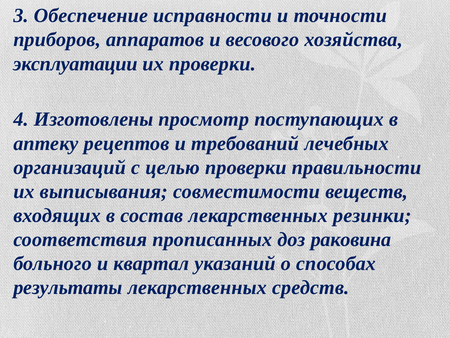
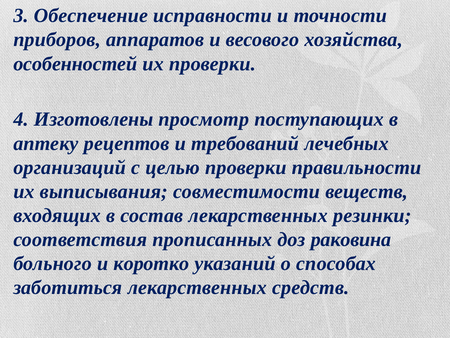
эксплуатации: эксплуатации -> особенностей
квартал: квартал -> коротко
результаты: результаты -> заботиться
